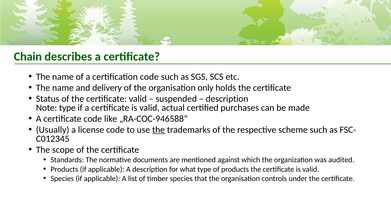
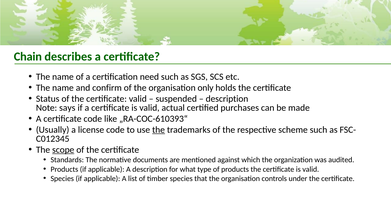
certification code: code -> need
delivery: delivery -> confirm
Note type: type -> says
„RA-COC-946588“: „RA-COC-946588“ -> „RA-COC-610393“
scope underline: none -> present
